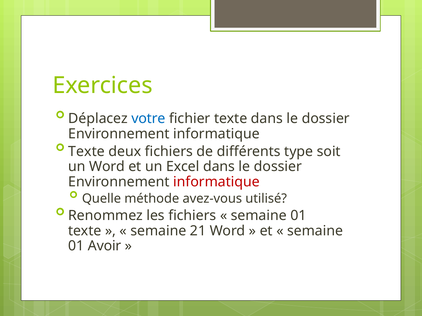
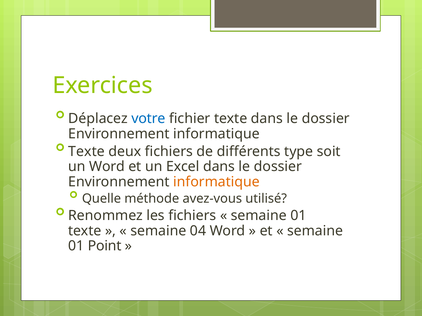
informatique at (217, 182) colour: red -> orange
21: 21 -> 04
Avoir: Avoir -> Point
